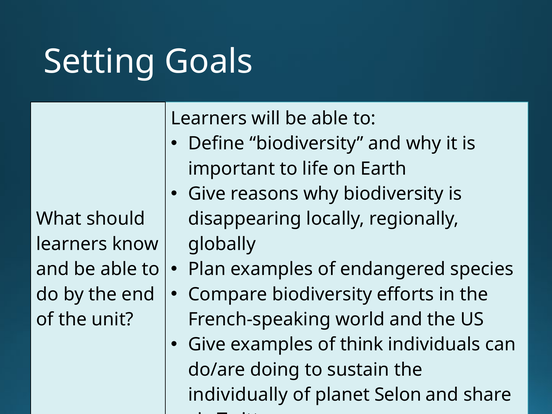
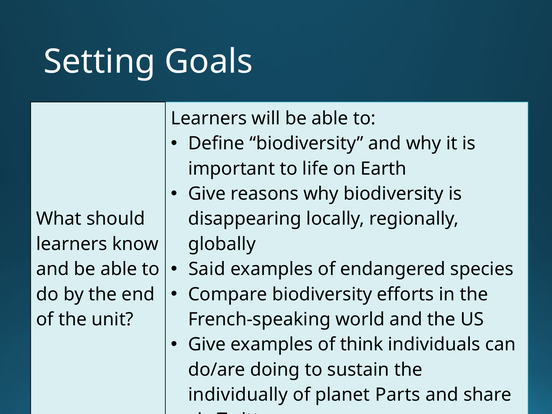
Plan: Plan -> Said
Selon: Selon -> Parts
